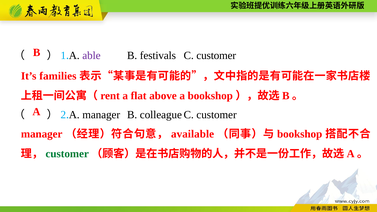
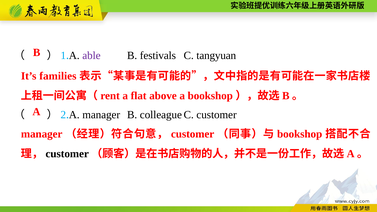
C customer: customer -> tangyuan
available at (193, 134): available -> customer
customer at (67, 154) colour: green -> black
